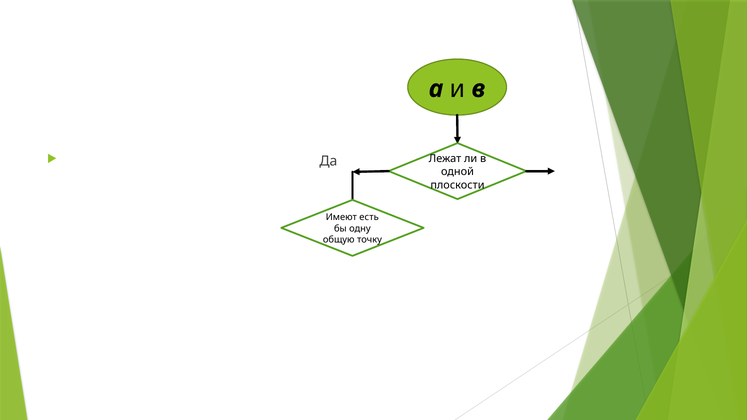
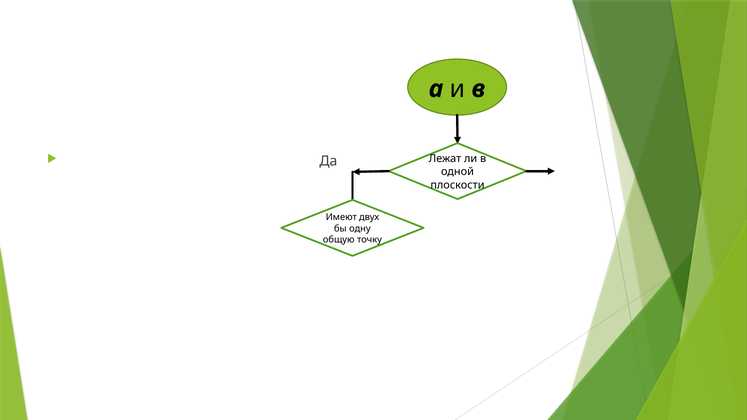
есть: есть -> двух
